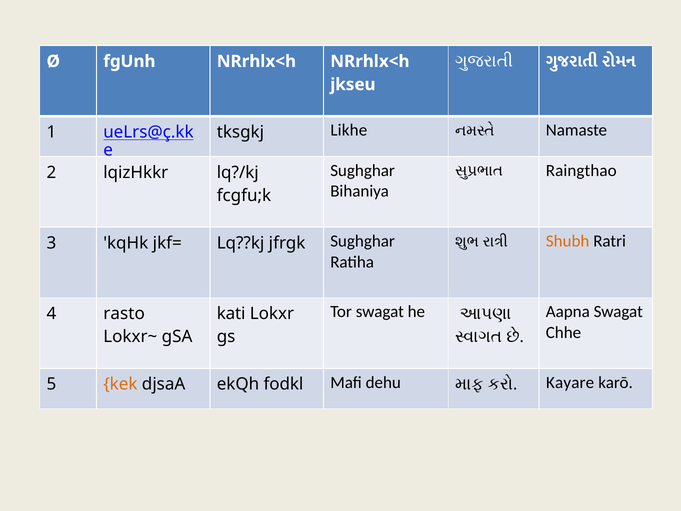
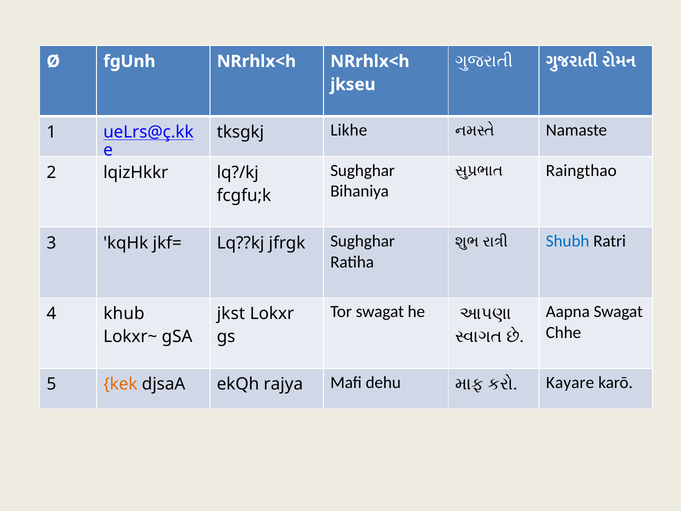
Shubh colour: orange -> blue
rasto: rasto -> khub
kati: kati -> jkst
fodkl: fodkl -> rajya
